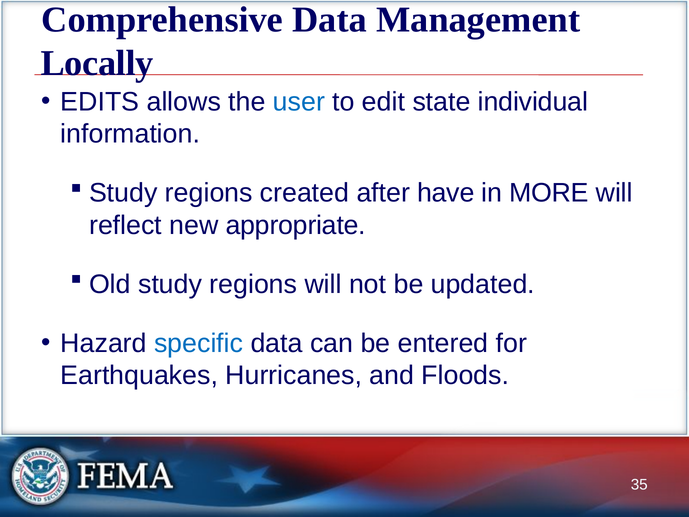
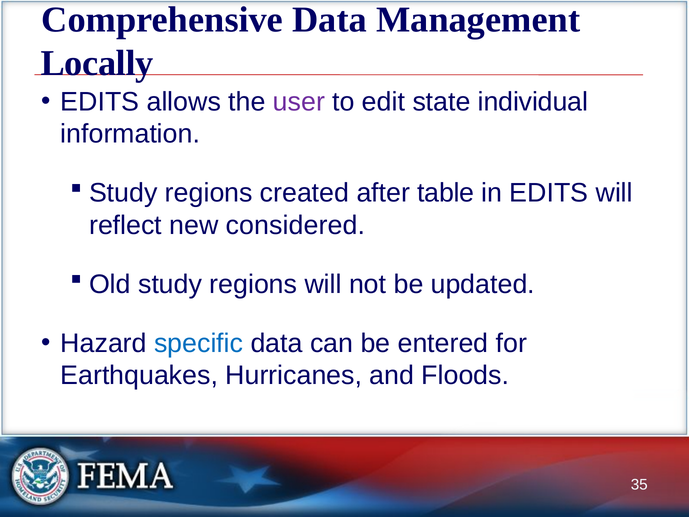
user colour: blue -> purple
have: have -> table
in MORE: MORE -> EDITS
appropriate: appropriate -> considered
